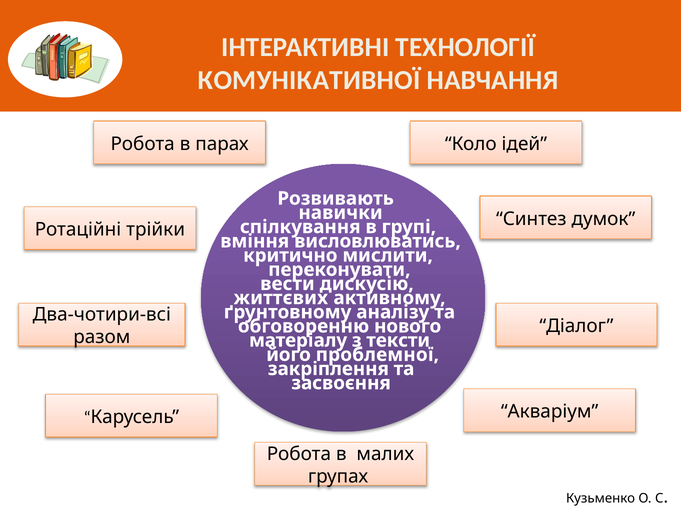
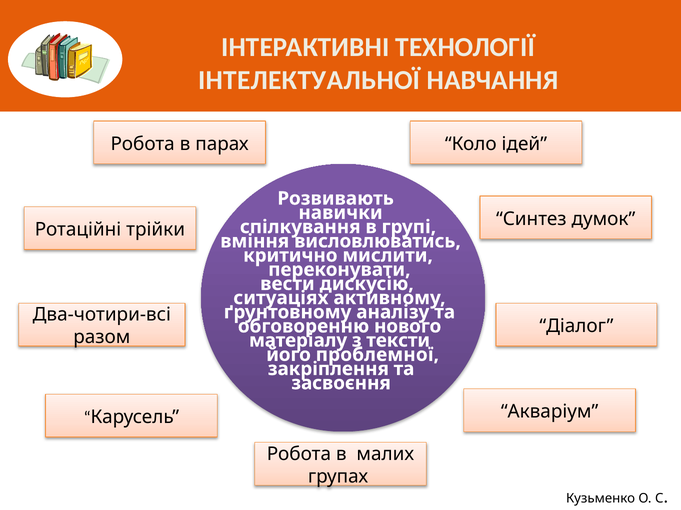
КОМУНІКАТИВНОЇ: КОМУНІКАТИВНОЇ -> ІНТЕЛЕКТУАЛЬНОЇ
життєвих: життєвих -> ситуаціях
